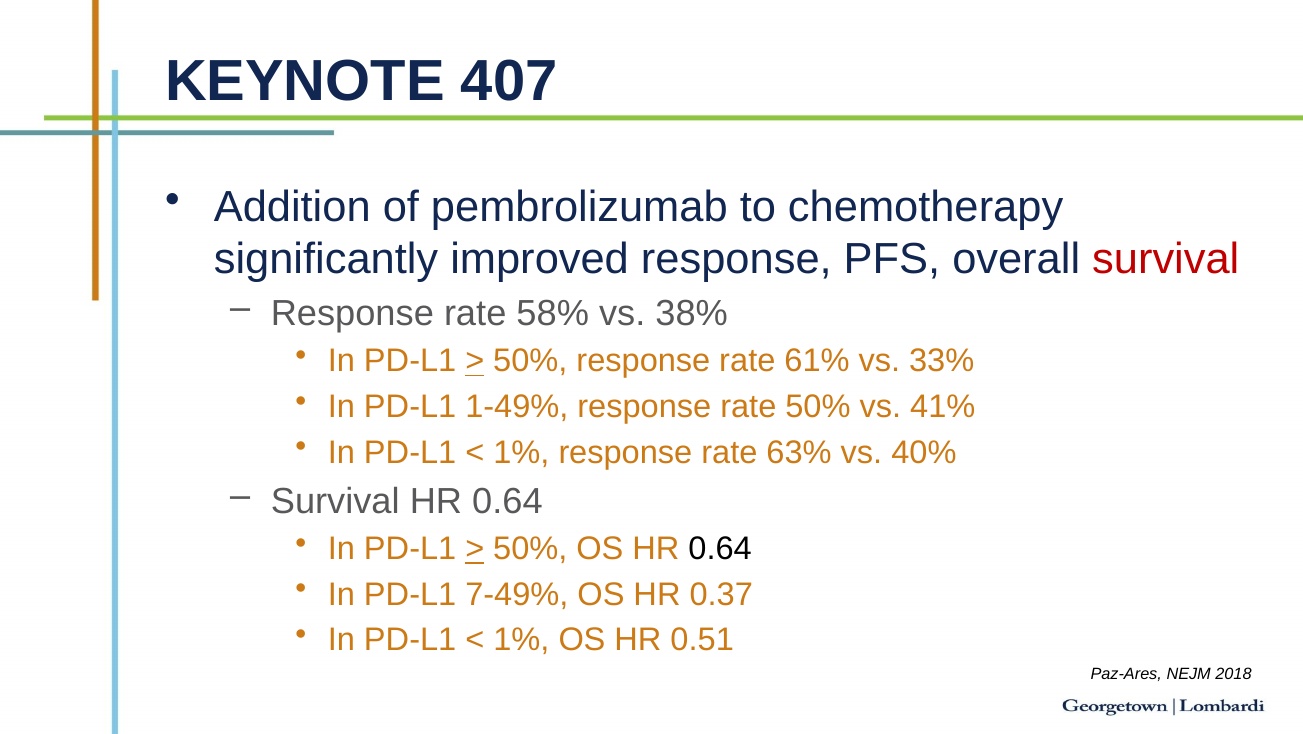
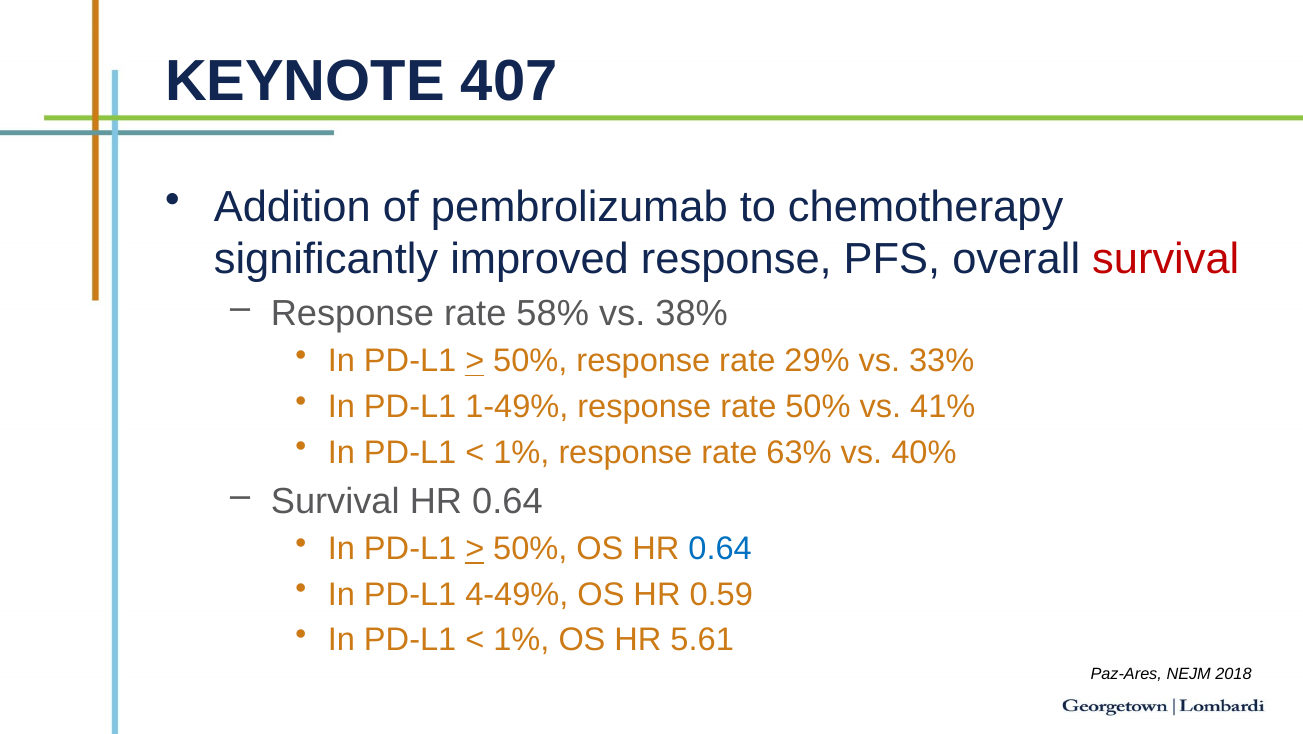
61%: 61% -> 29%
0.64 at (720, 548) colour: black -> blue
7-49%: 7-49% -> 4-49%
0.37: 0.37 -> 0.59
0.51: 0.51 -> 5.61
